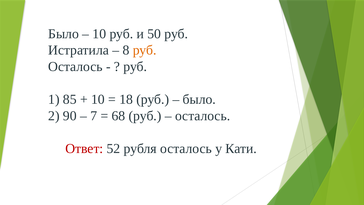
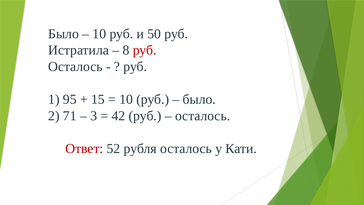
руб at (145, 50) colour: orange -> red
85: 85 -> 95
10 at (98, 99): 10 -> 15
18 at (126, 99): 18 -> 10
90: 90 -> 71
7: 7 -> 3
68: 68 -> 42
